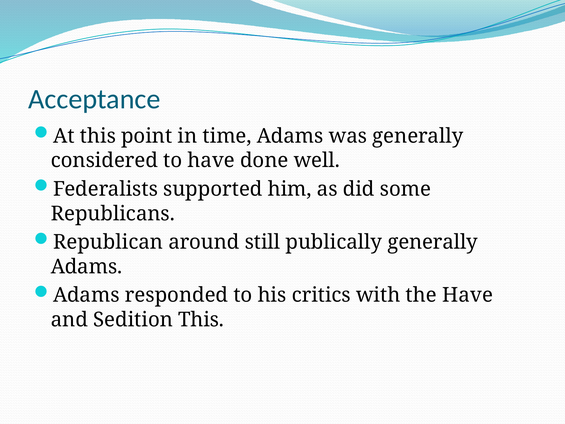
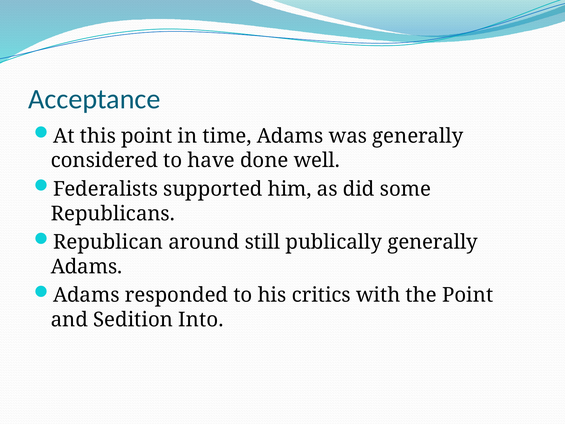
the Have: Have -> Point
Sedition This: This -> Into
